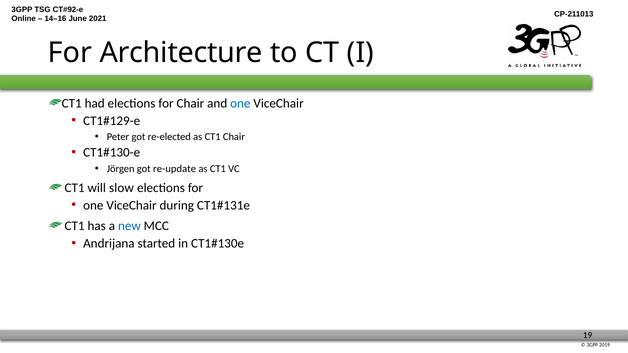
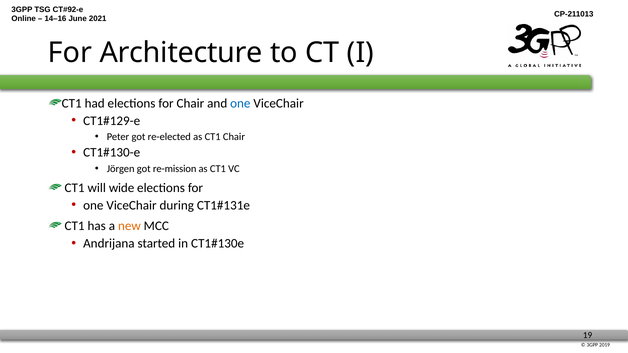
re-update: re-update -> re-mission
slow: slow -> wide
new colour: blue -> orange
